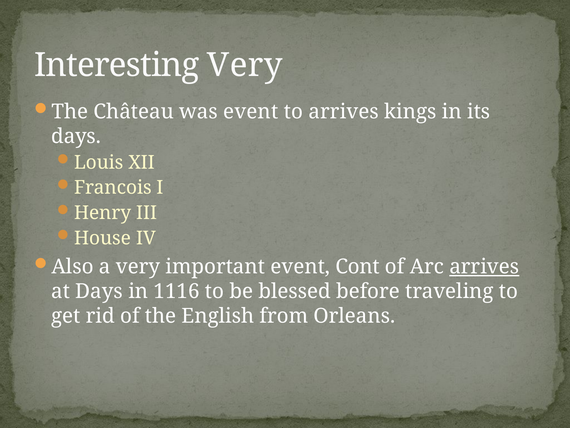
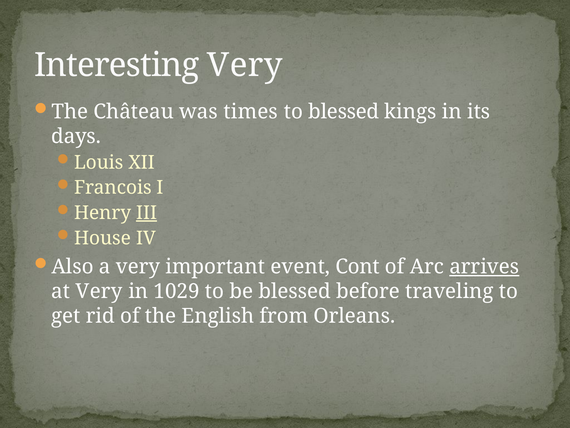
was event: event -> times
to arrives: arrives -> blessed
III underline: none -> present
at Days: Days -> Very
1116: 1116 -> 1029
